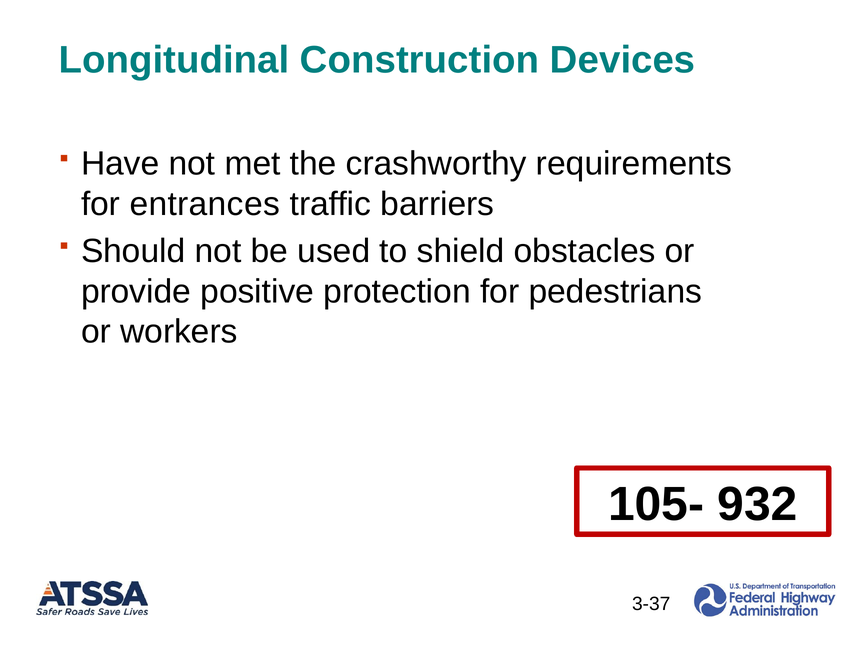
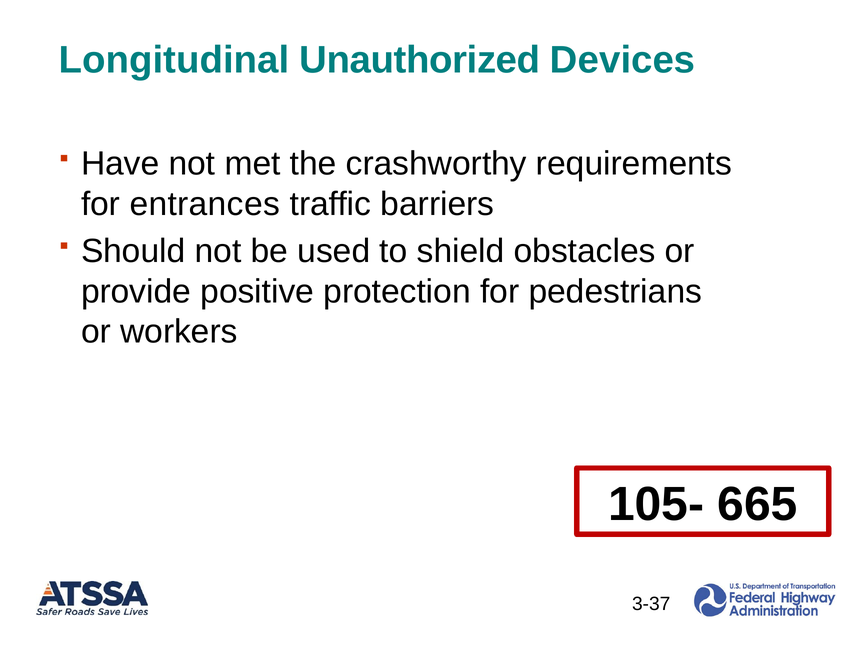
Construction: Construction -> Unauthorized
932: 932 -> 665
